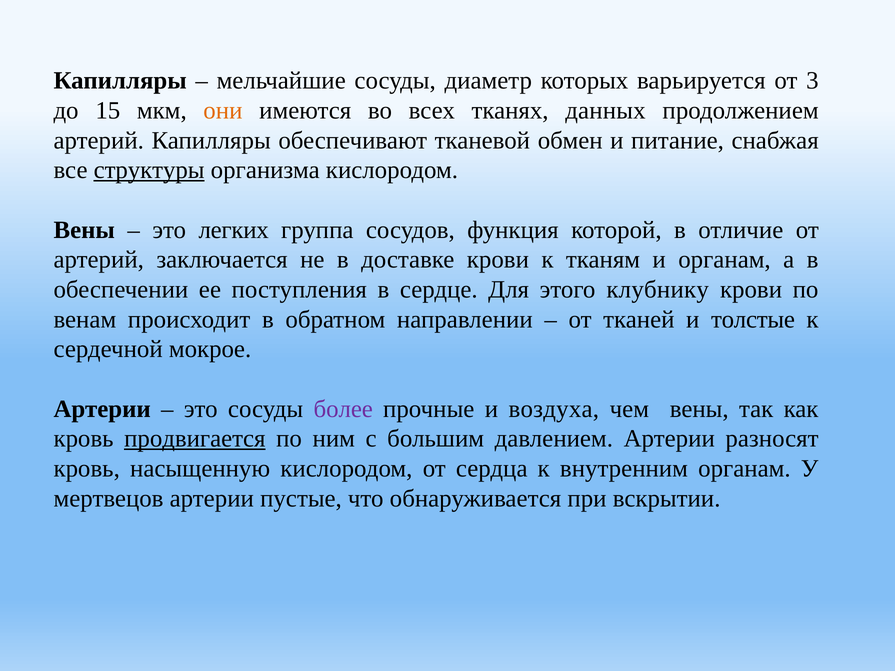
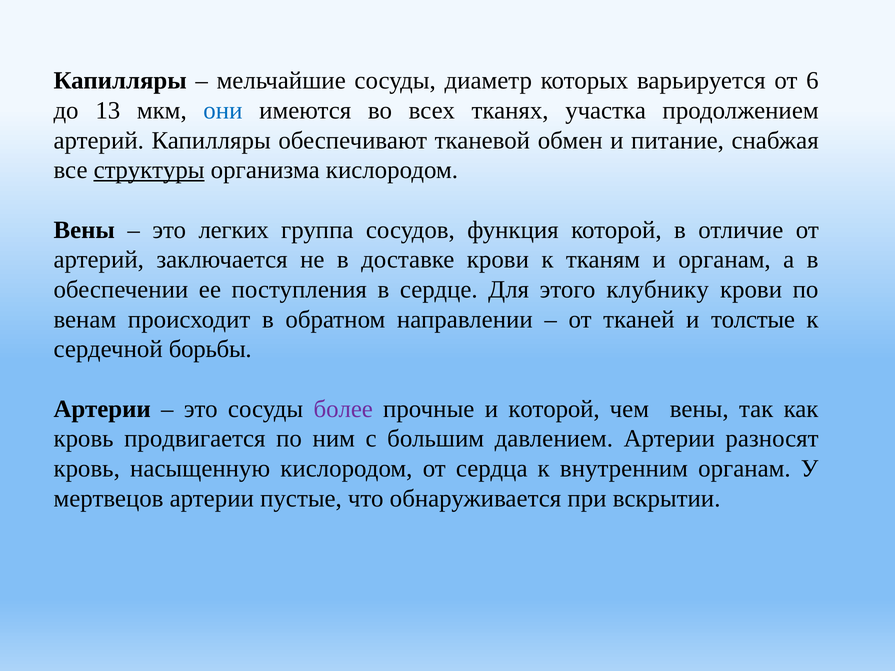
3: 3 -> 6
15: 15 -> 13
они colour: orange -> blue
данных: данных -> участка
мокрое: мокрое -> борьбы
и воздуха: воздуха -> которой
продвигается underline: present -> none
